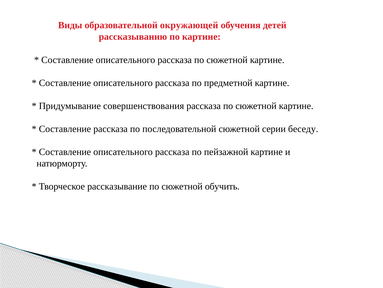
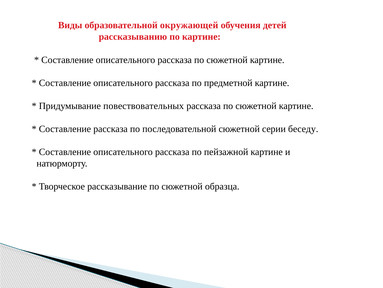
совершенствования: совершенствования -> повествовательных
обучить: обучить -> образца
